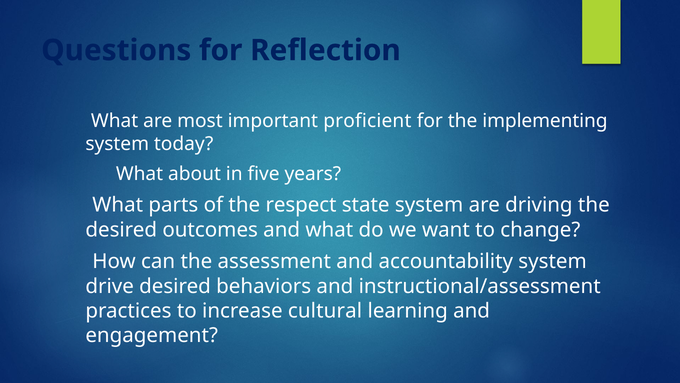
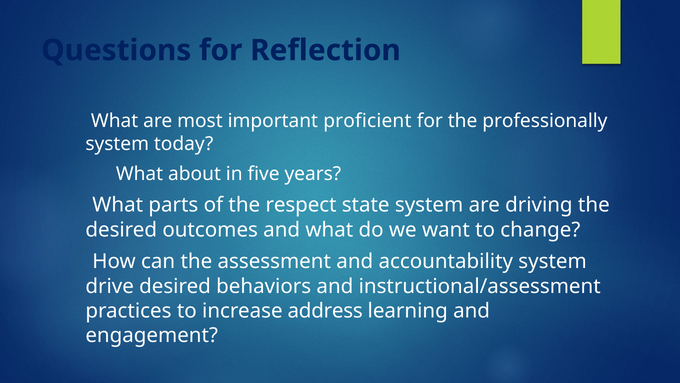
implementing: implementing -> professionally
cultural: cultural -> address
